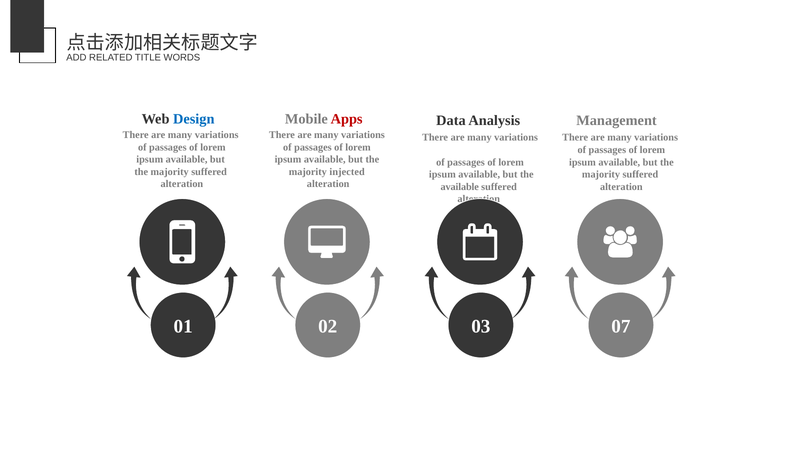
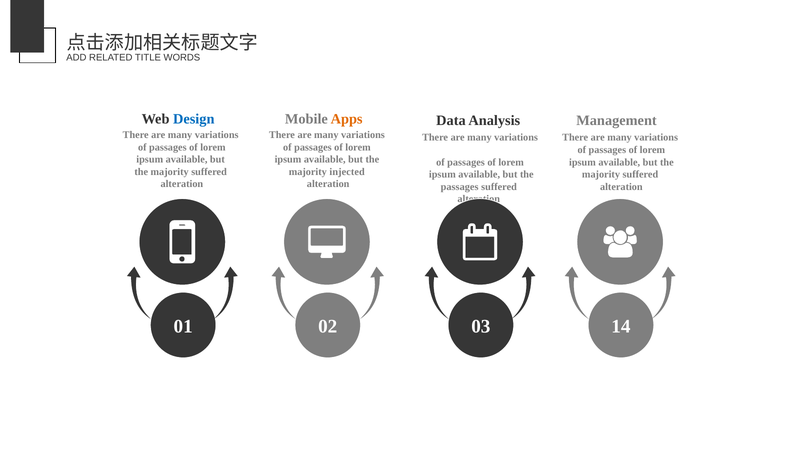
Apps colour: red -> orange
available at (460, 187): available -> passages
07: 07 -> 14
